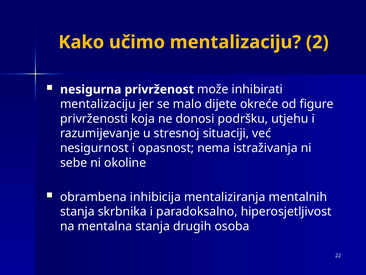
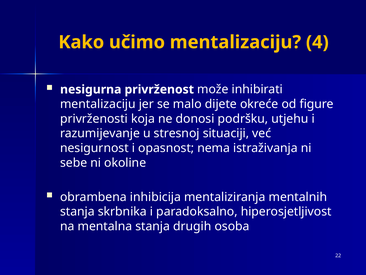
2: 2 -> 4
